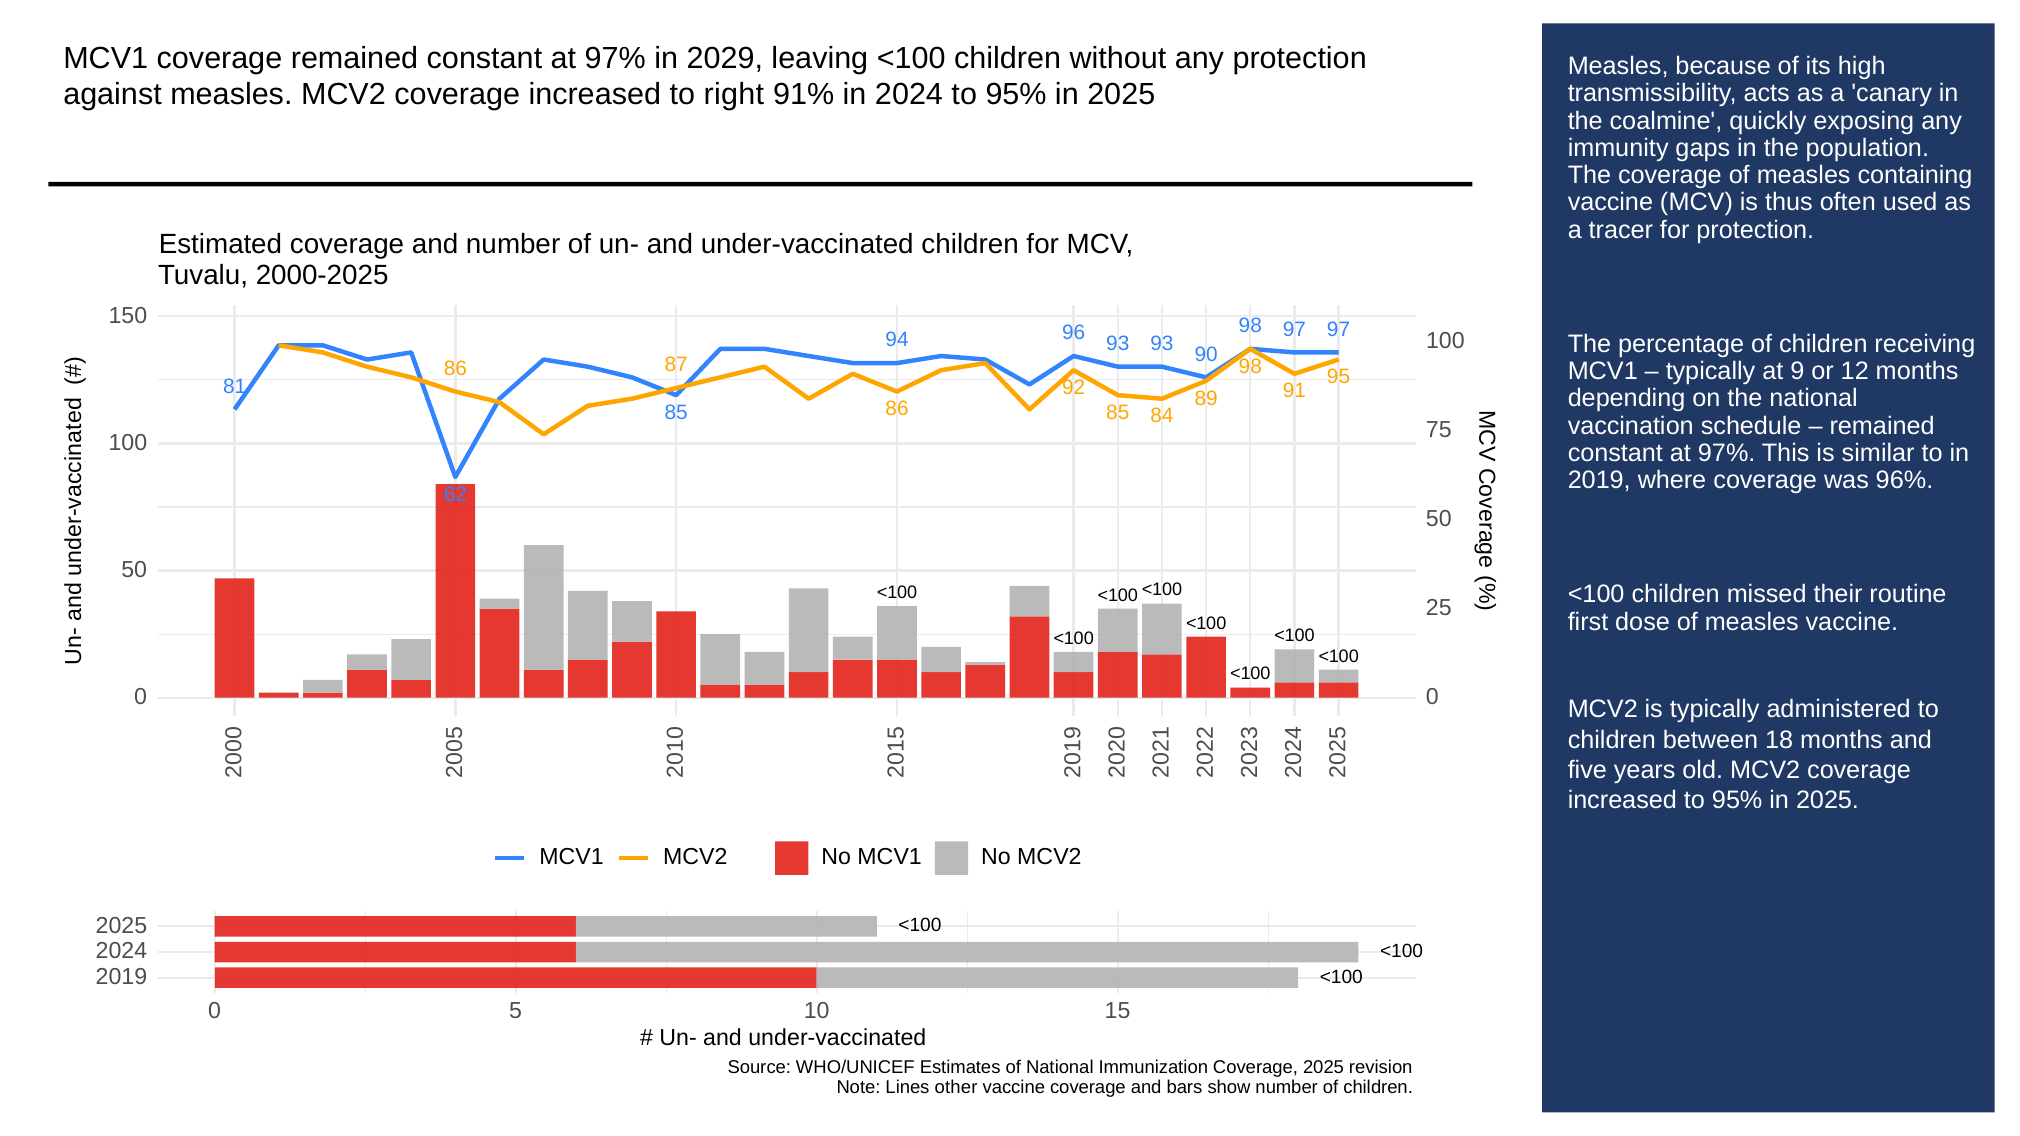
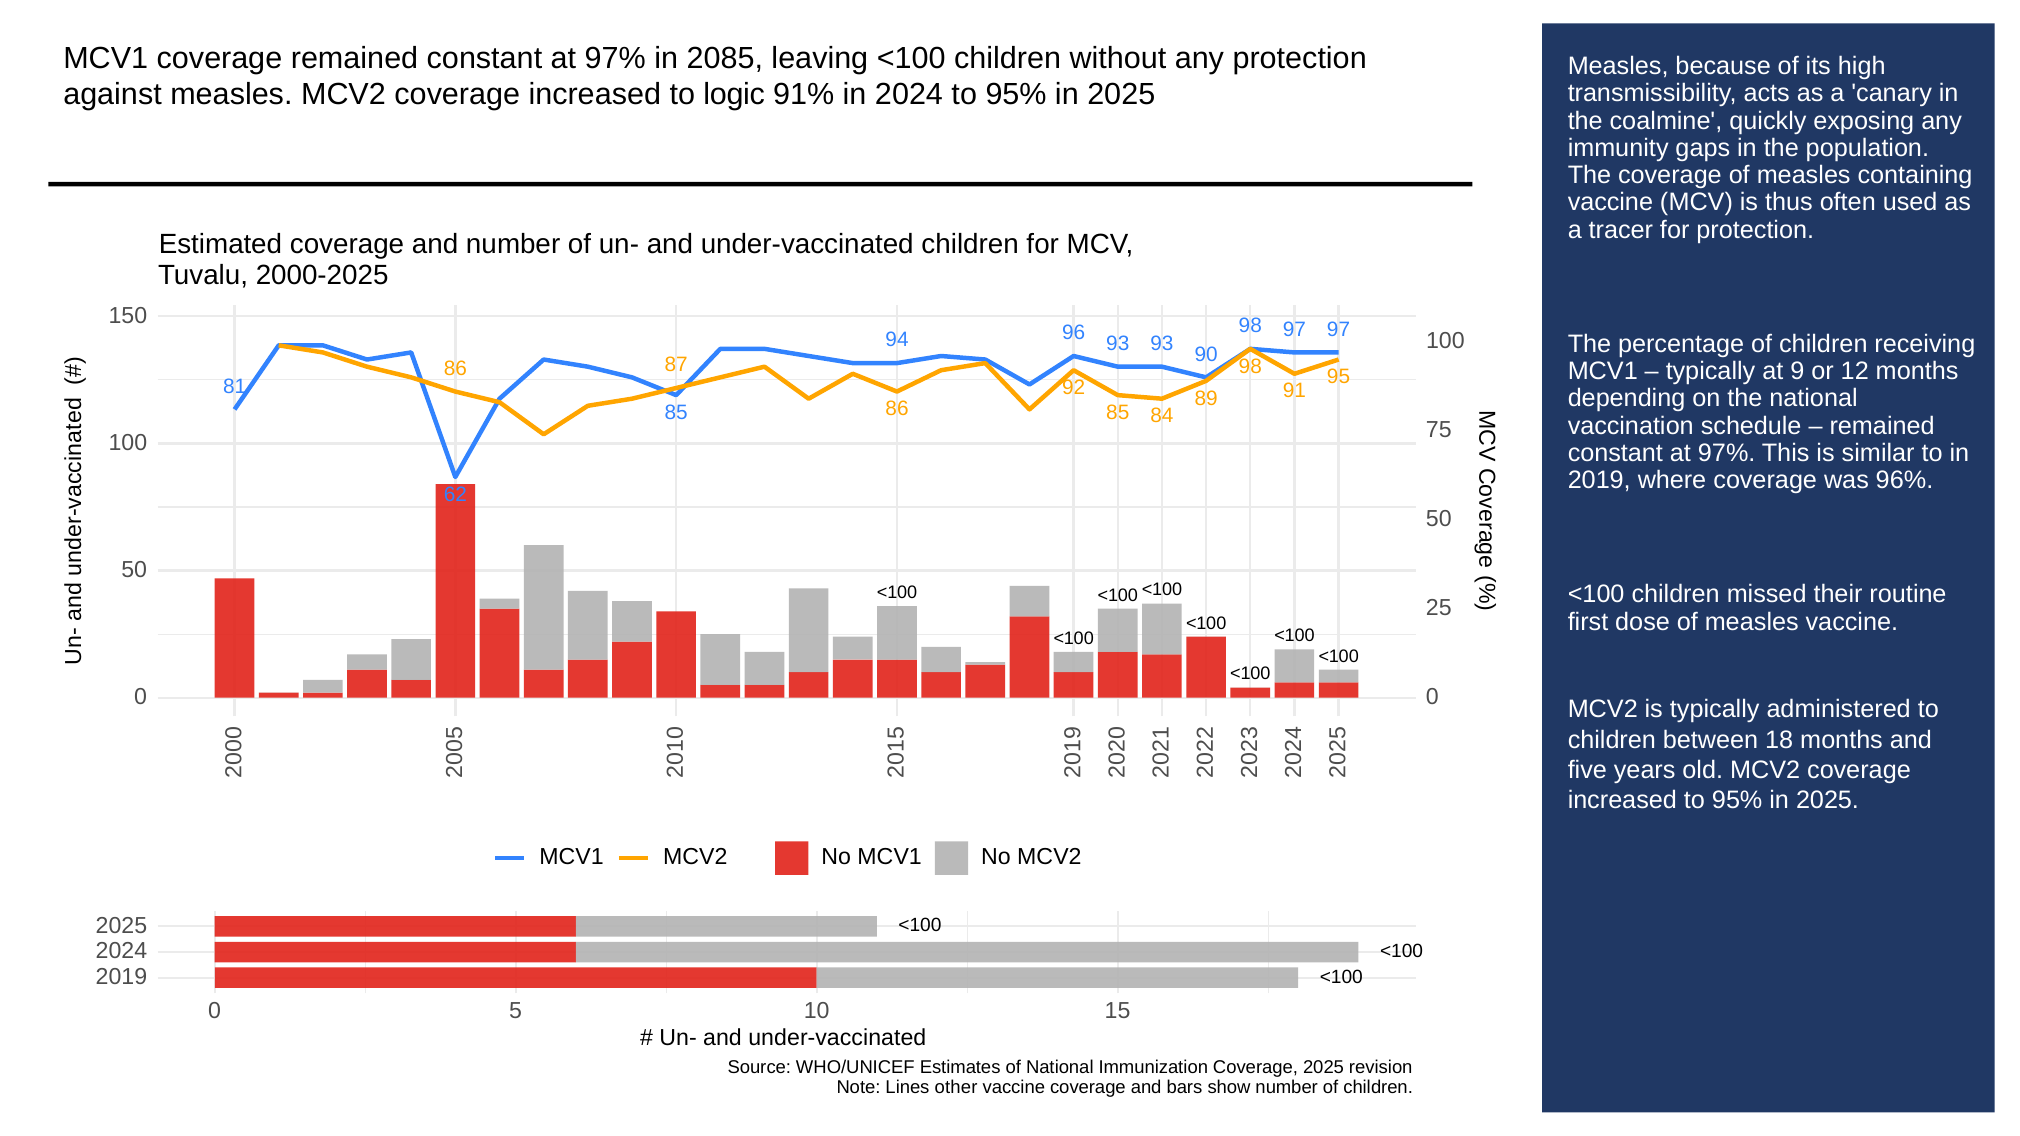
2029: 2029 -> 2085
right: right -> logic
